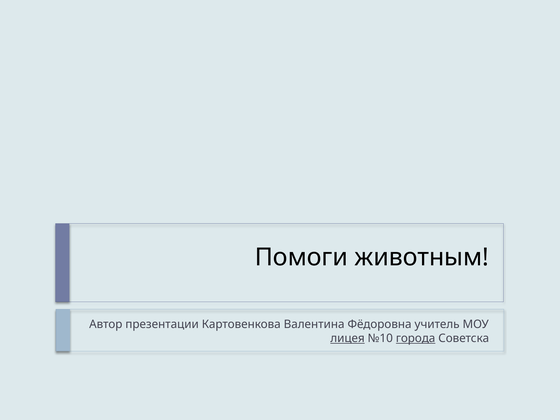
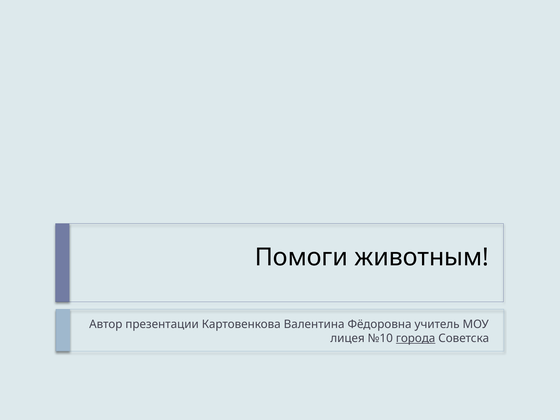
лицея underline: present -> none
